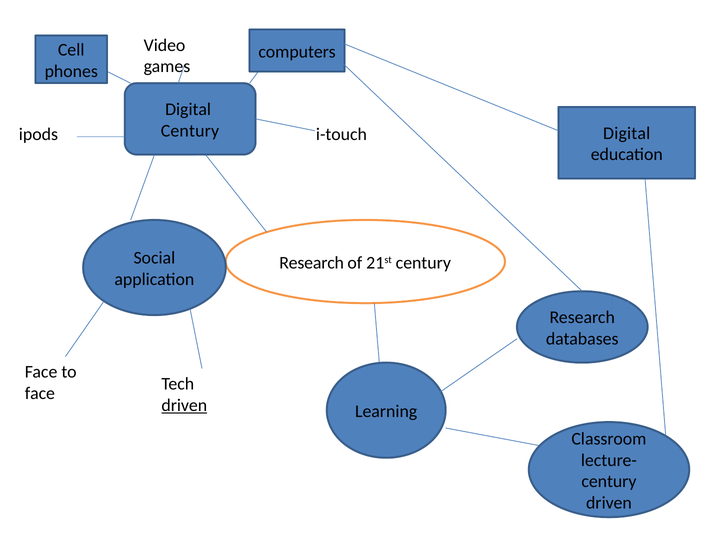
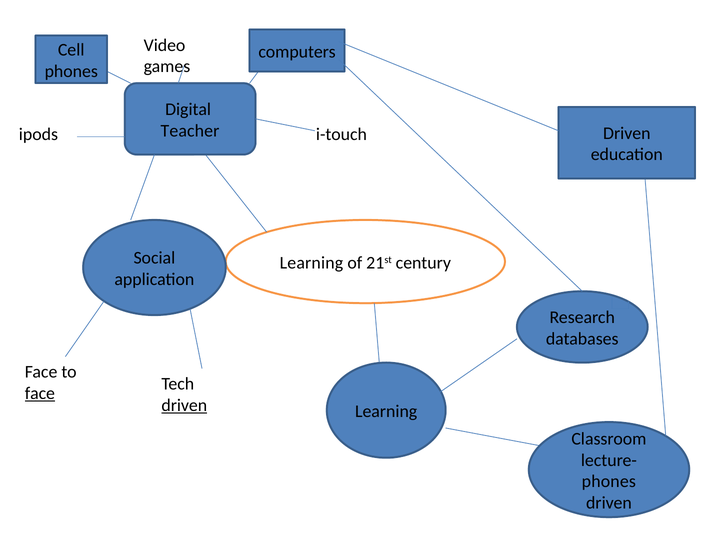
Century at (190, 131): Century -> Teacher
Digital at (627, 133): Digital -> Driven
Research at (312, 263): Research -> Learning
face at (40, 393) underline: none -> present
century at (609, 481): century -> phones
